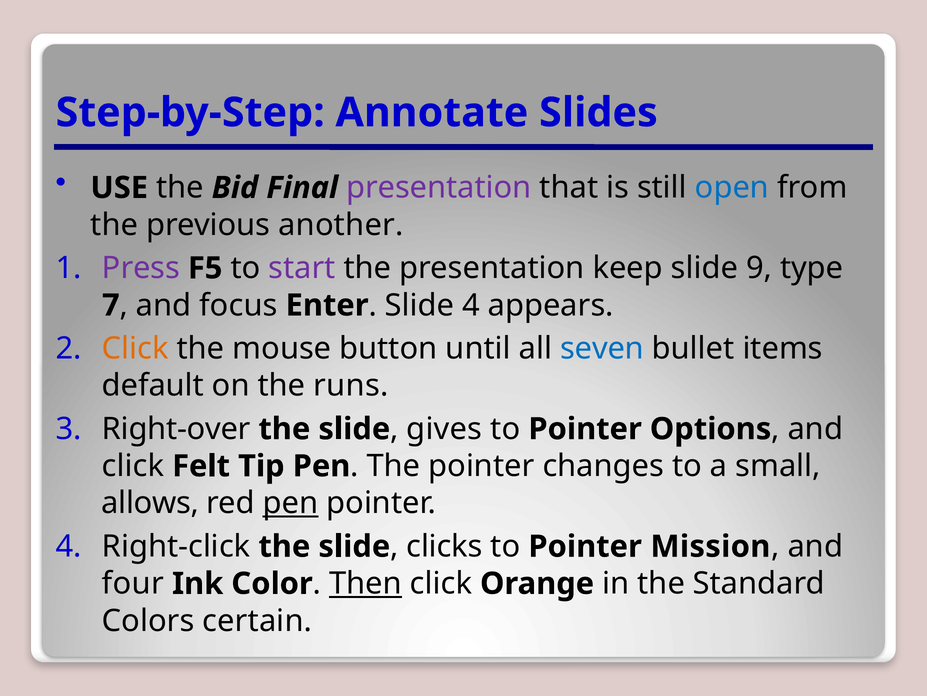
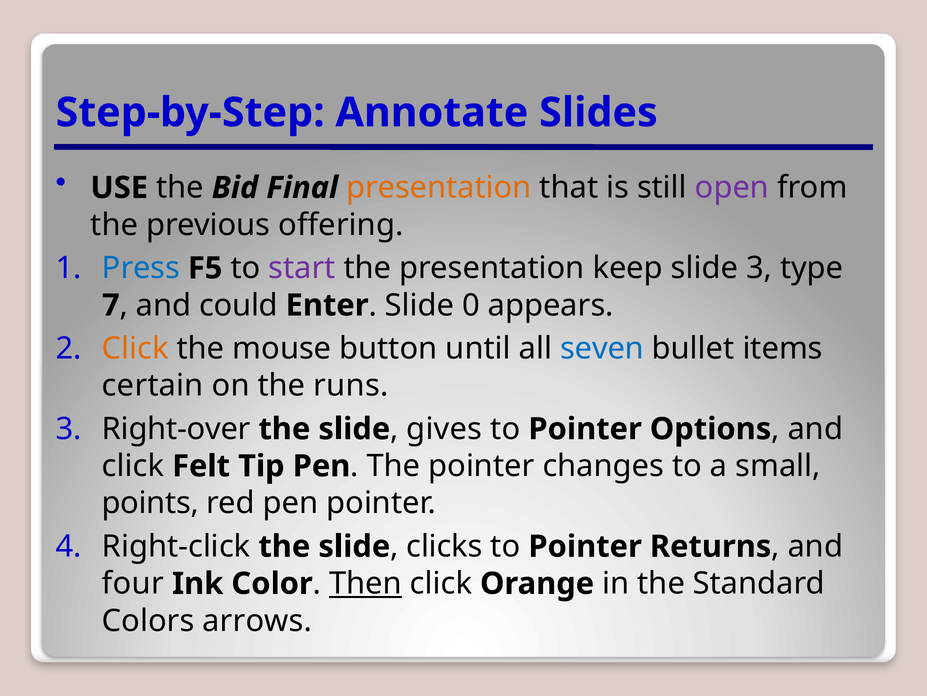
presentation at (439, 188) colour: purple -> orange
open colour: blue -> purple
another: another -> offering
Press colour: purple -> blue
slide 9: 9 -> 3
focus: focus -> could
Slide 4: 4 -> 0
default: default -> certain
allows: allows -> points
pen at (291, 503) underline: present -> none
Mission: Mission -> Returns
certain: certain -> arrows
